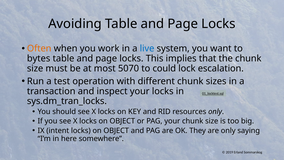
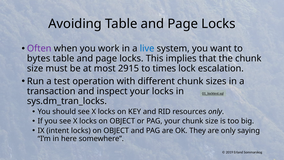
Often colour: orange -> purple
5070: 5070 -> 2915
could: could -> times
